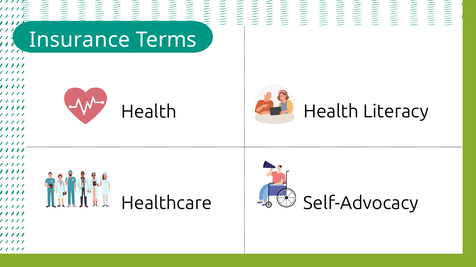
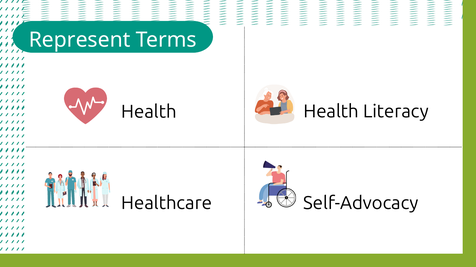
Insurance: Insurance -> Represent
